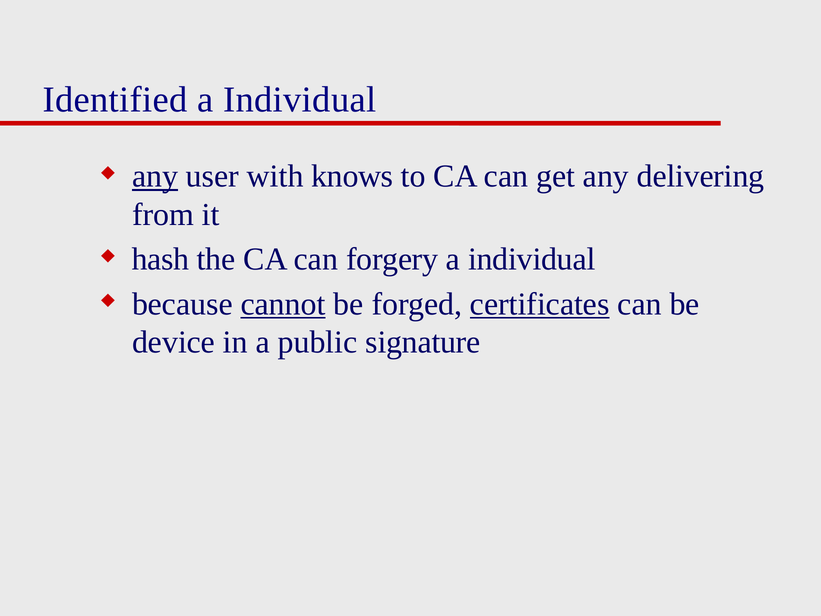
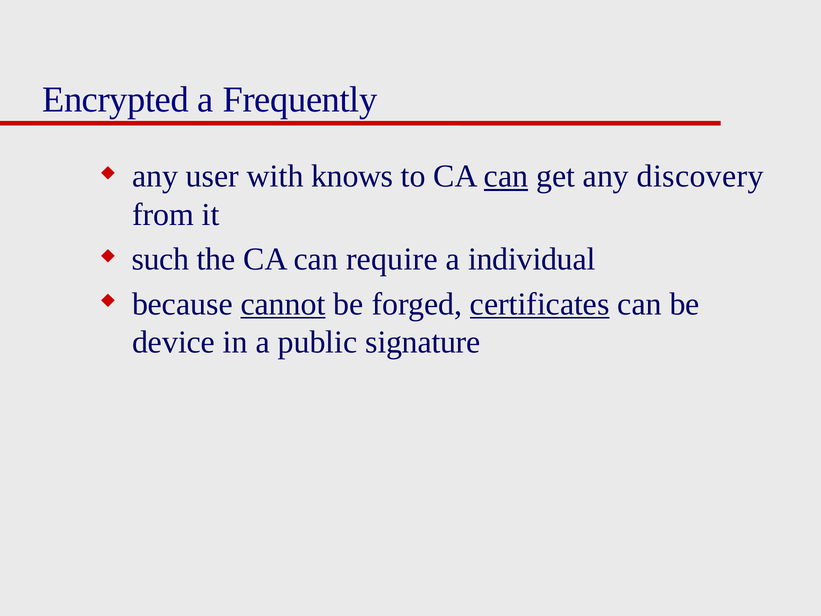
Identified: Identified -> Encrypted
Individual at (300, 100): Individual -> Frequently
any at (155, 176) underline: present -> none
can at (506, 176) underline: none -> present
delivering: delivering -> discovery
hash: hash -> such
forgery: forgery -> require
